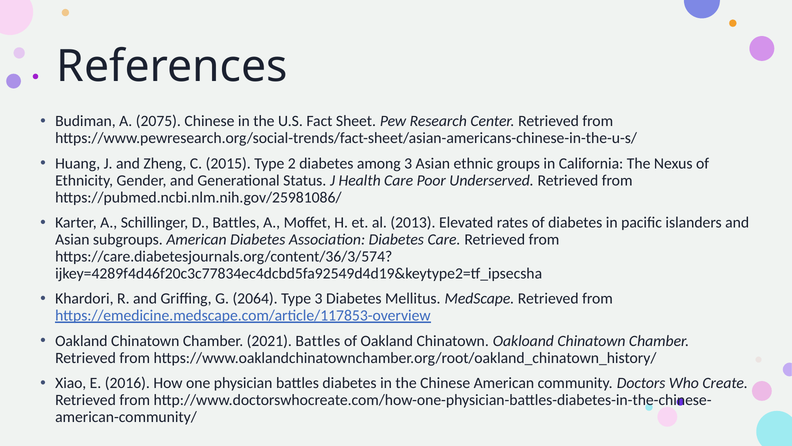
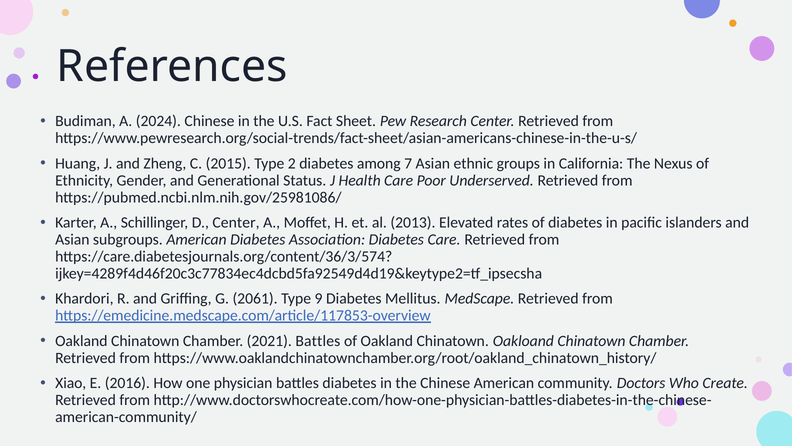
2075: 2075 -> 2024
among 3: 3 -> 7
D Battles: Battles -> Center
2064: 2064 -> 2061
Type 3: 3 -> 9
